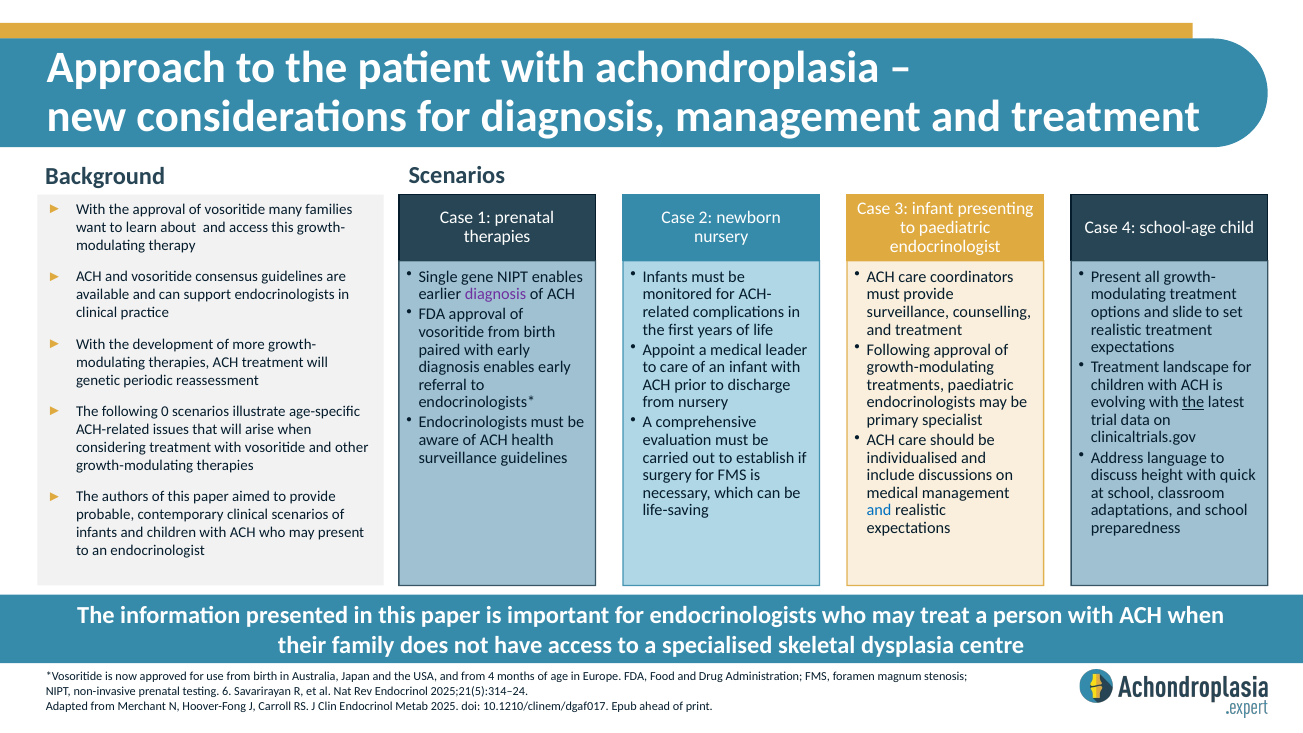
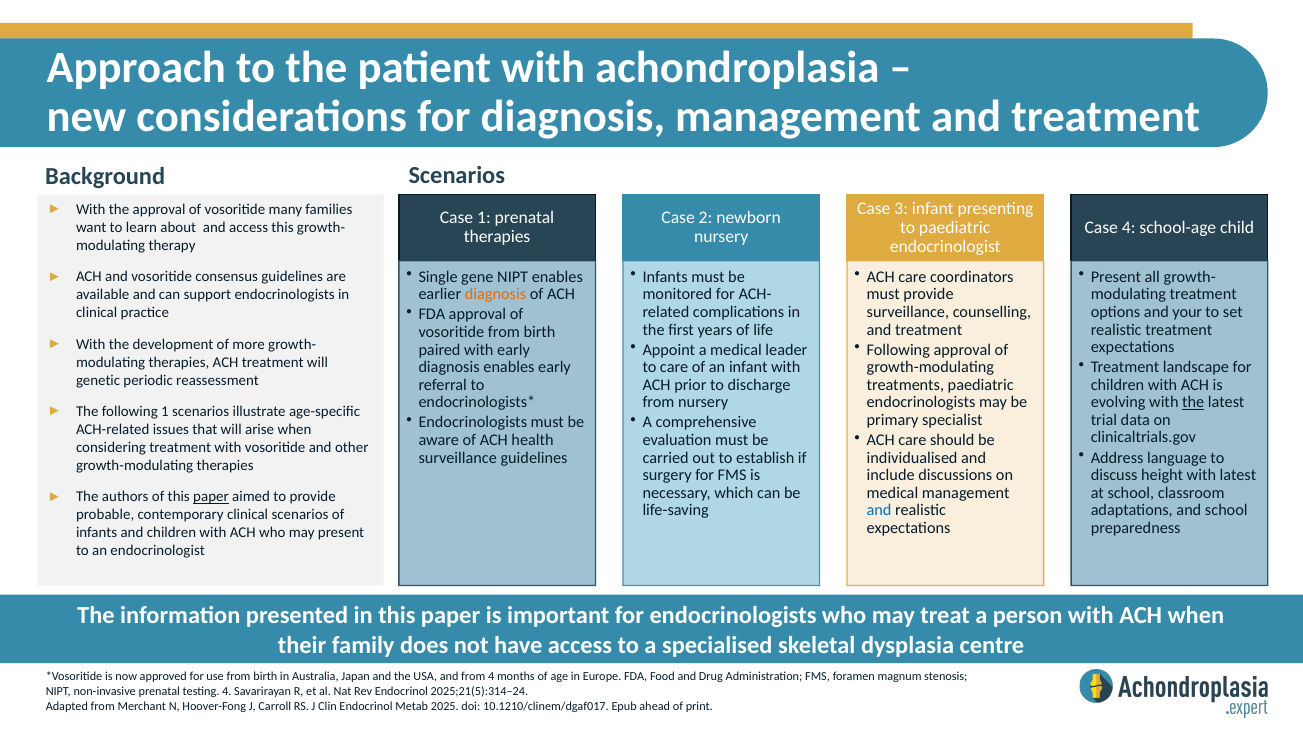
diagnosis at (495, 294) colour: purple -> orange
slide: slide -> your
following 0: 0 -> 1
with quick: quick -> latest
paper at (211, 497) underline: none -> present
testing 6: 6 -> 4
